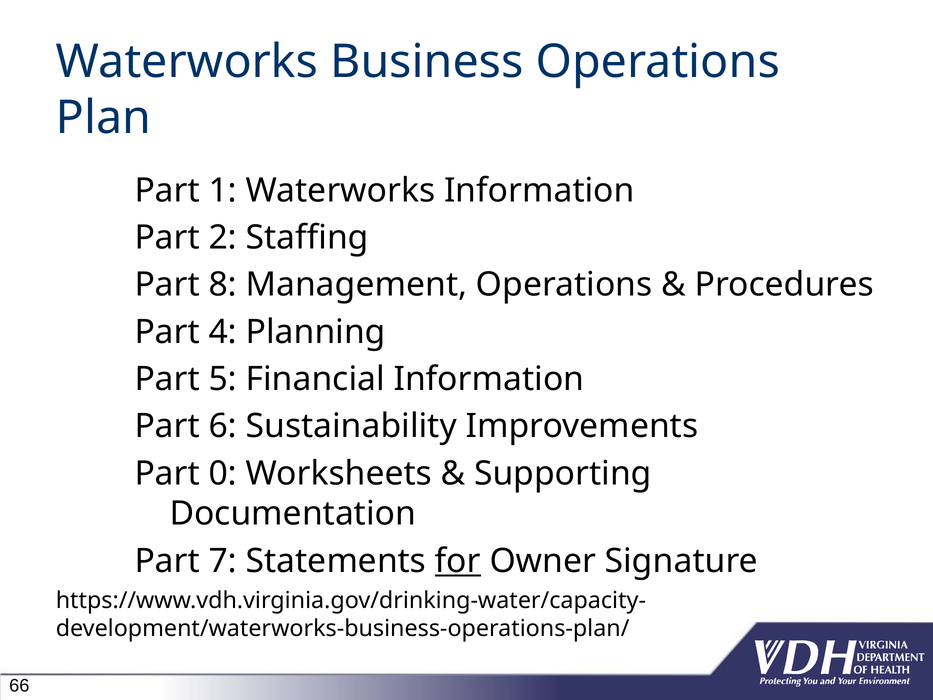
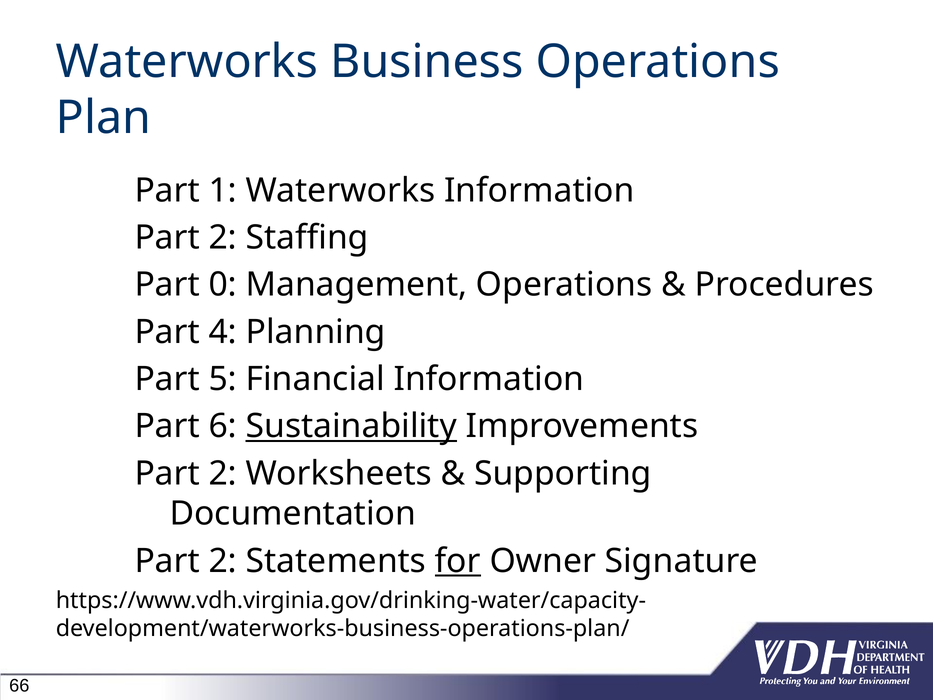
8: 8 -> 0
Sustainability underline: none -> present
0 at (223, 473): 0 -> 2
7 at (223, 561): 7 -> 2
